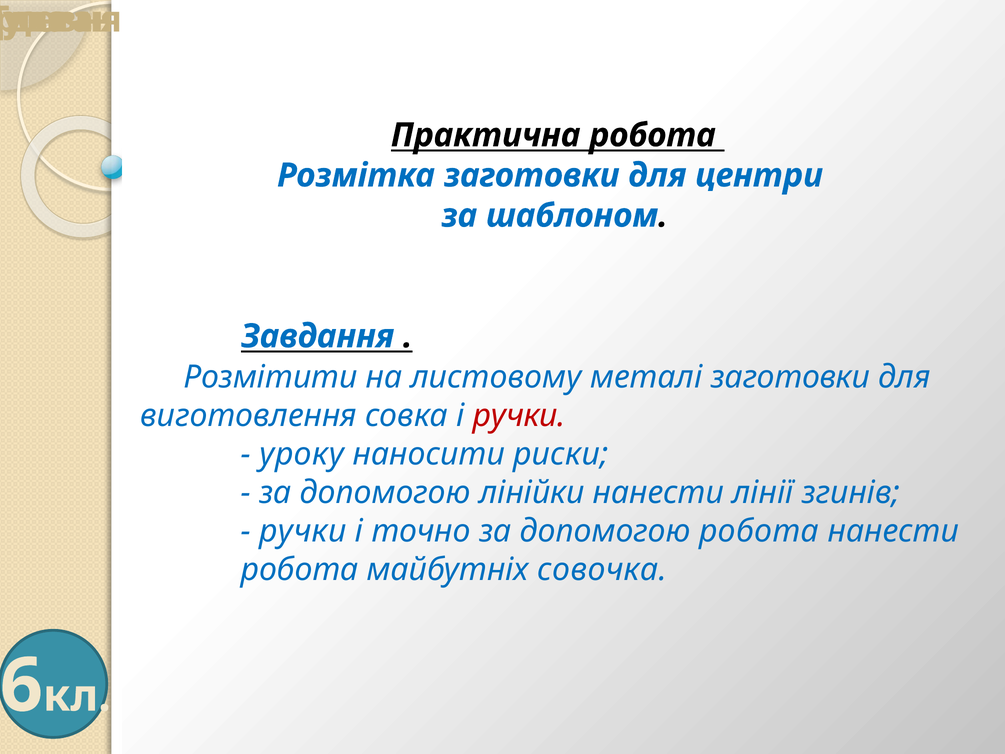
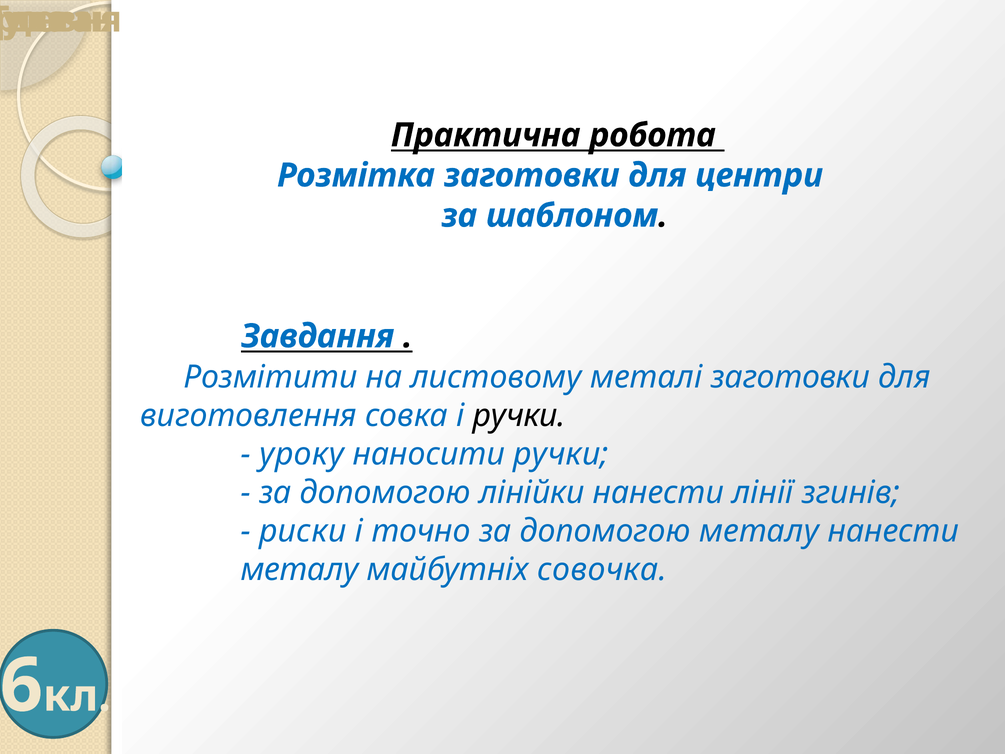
ручки at (519, 416) colour: red -> black
наносити риски: риски -> ручки
ручки at (303, 531): ручки -> риски
допомогою робота: робота -> металу
робота at (300, 570): робота -> металу
